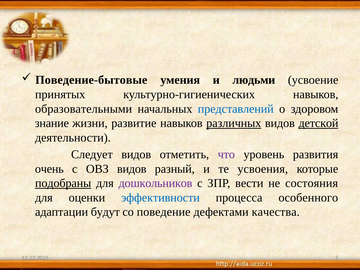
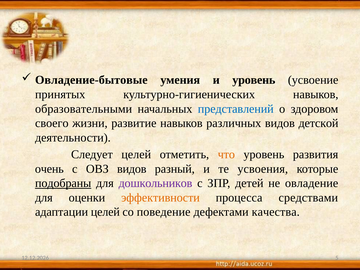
Поведение-бытовые: Поведение-бытовые -> Овладение-бытовые
и людьми: людьми -> уровень
знание: знание -> своего
различных underline: present -> none
детской underline: present -> none
Следует видов: видов -> целей
что colour: purple -> orange
вести: вести -> детей
состояния: состояния -> овладение
эффективности colour: blue -> orange
особенного: особенного -> средствами
адаптации будут: будут -> целей
